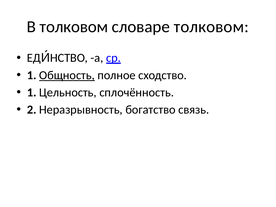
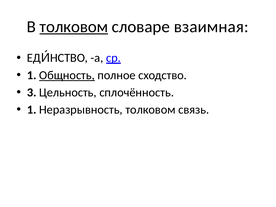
толковом at (74, 27) underline: none -> present
словаре толковом: толковом -> взаимная
1 at (32, 93): 1 -> 3
2 at (32, 110): 2 -> 1
Неразрывность богатство: богатство -> толковом
